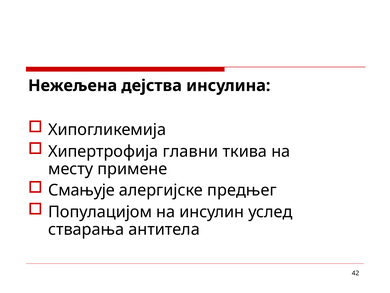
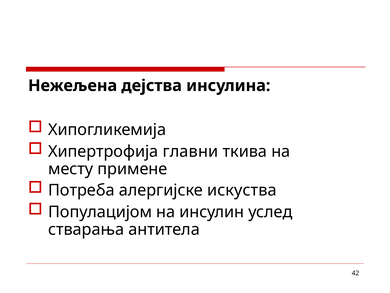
Смањује: Смањује -> Потреба
предњег: предњег -> искуства
